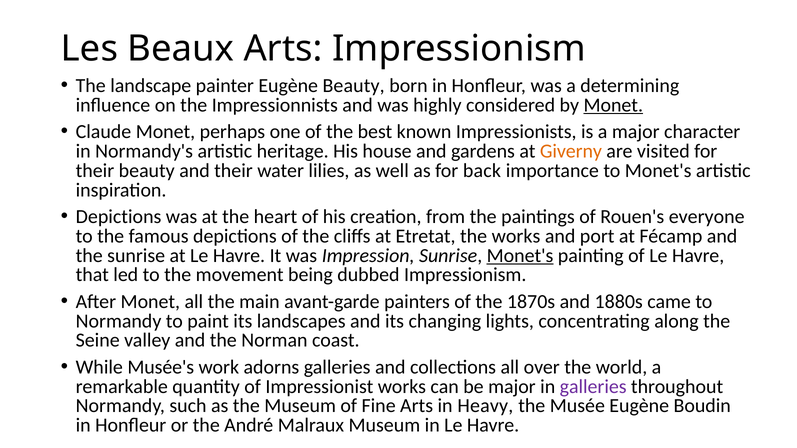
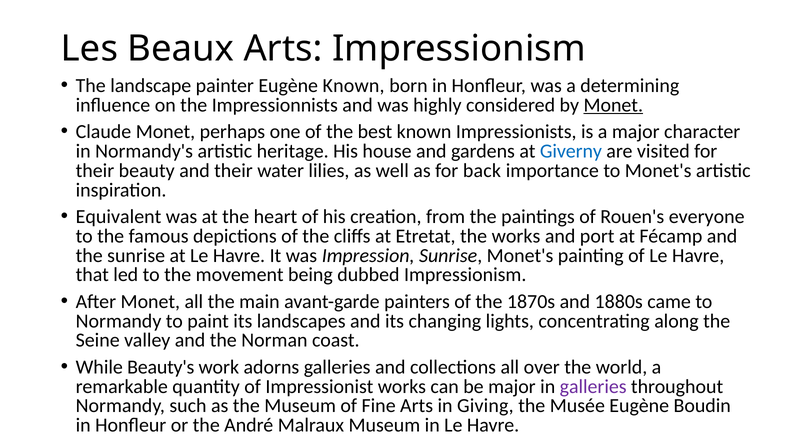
Eugène Beauty: Beauty -> Known
Giverny colour: orange -> blue
Depictions at (119, 217): Depictions -> Equivalent
Monet's at (520, 256) underline: present -> none
Musée's: Musée's -> Beauty's
Heavy: Heavy -> Giving
